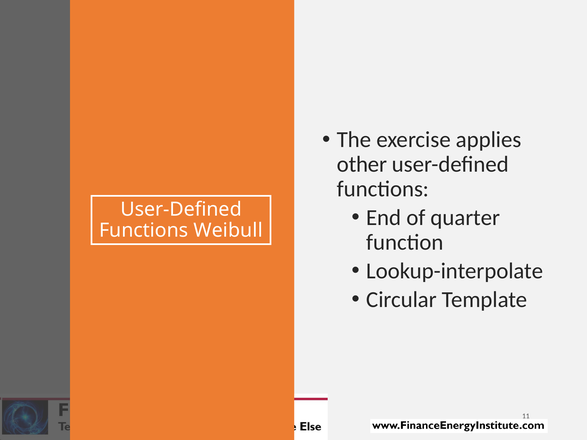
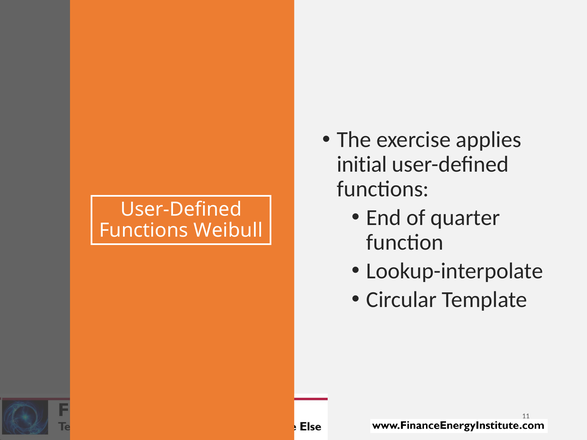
other: other -> initial
